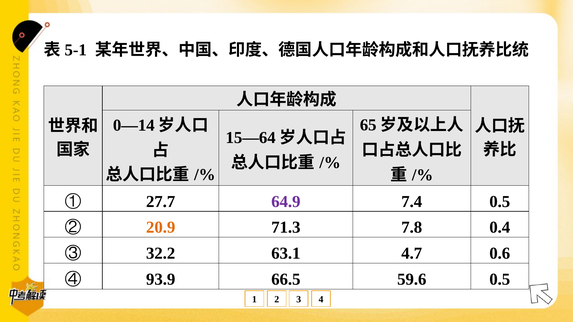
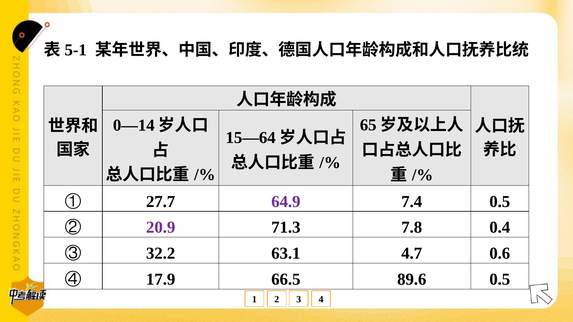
20.9 colour: orange -> purple
93.9: 93.9 -> 17.9
59.6: 59.6 -> 89.6
